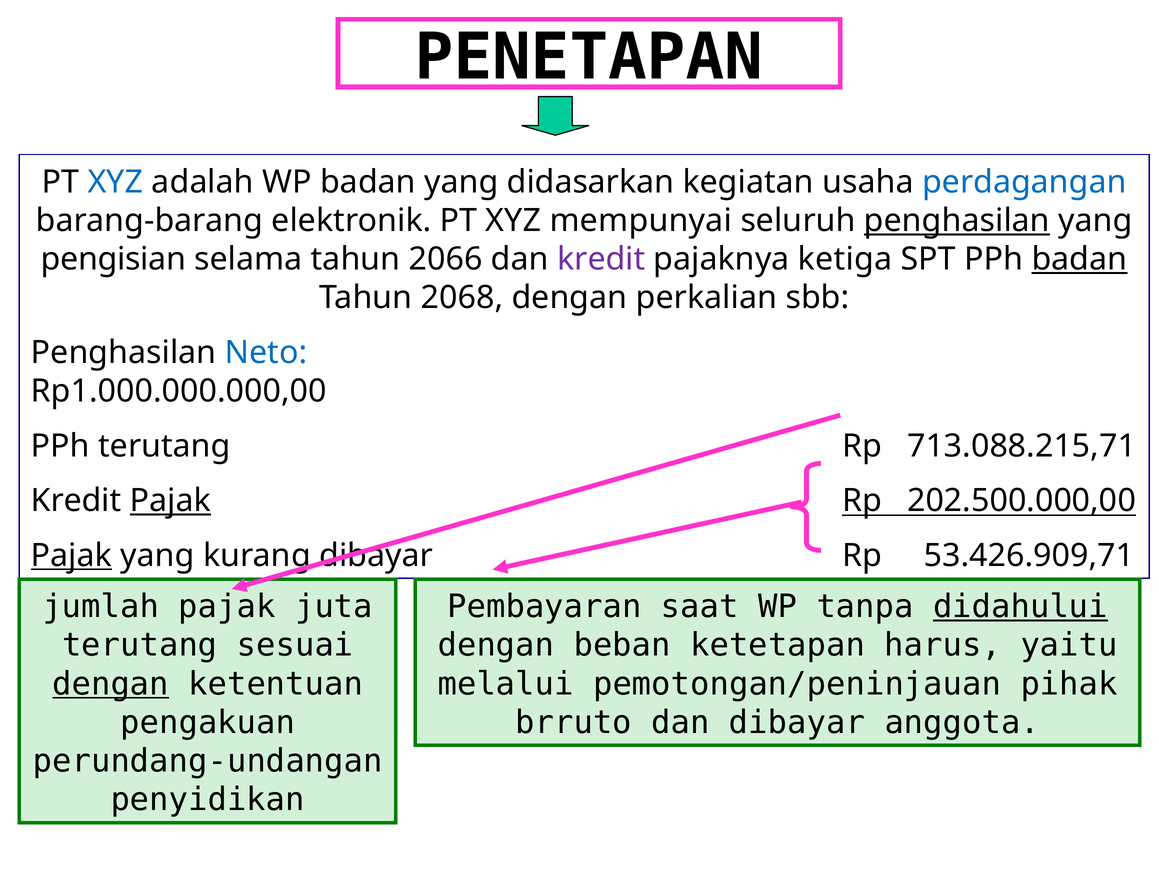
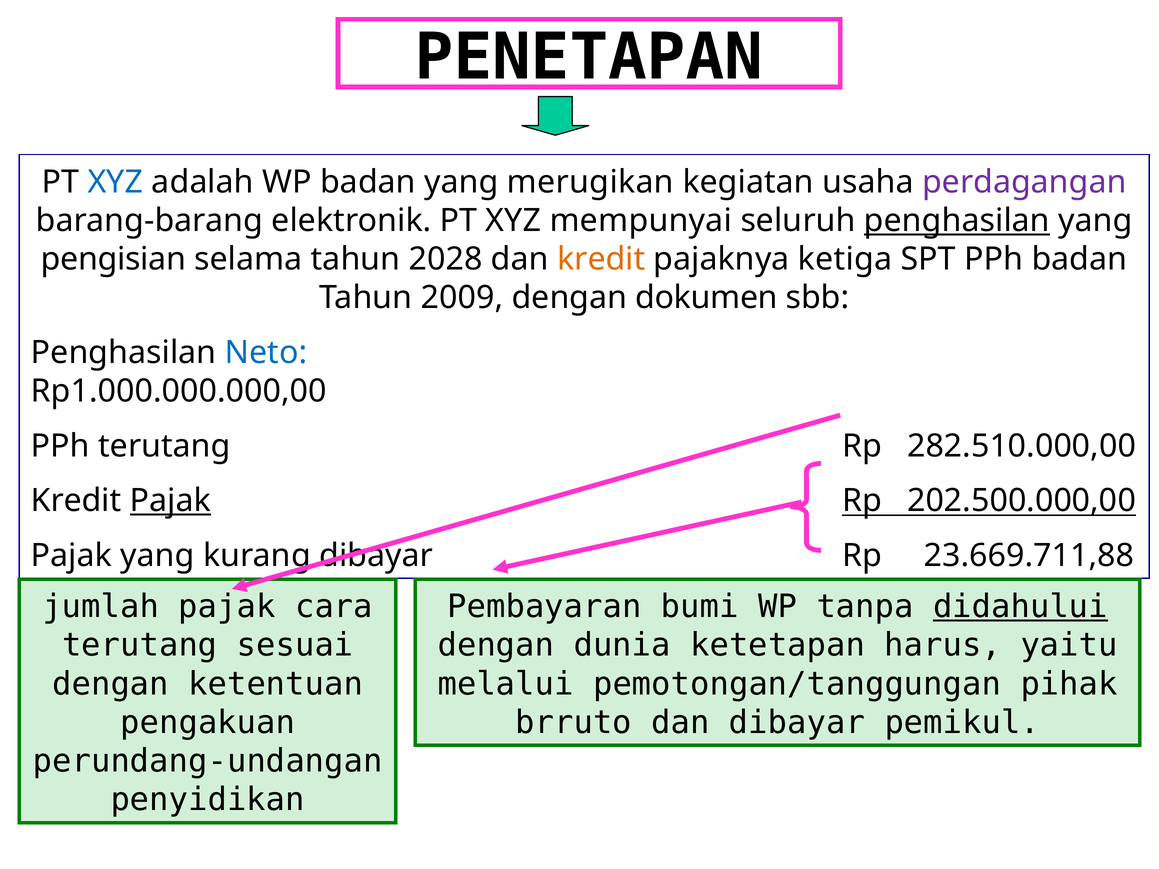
didasarkan: didasarkan -> merugikan
perdagangan colour: blue -> purple
2066: 2066 -> 2028
kredit at (601, 259) colour: purple -> orange
badan at (1079, 259) underline: present -> none
2068: 2068 -> 2009
perkalian: perkalian -> dokumen
713.088.215,71: 713.088.215,71 -> 282.510.000,00
Pajak at (71, 556) underline: present -> none
53.426.909,71: 53.426.909,71 -> 23.669.711,88
juta: juta -> cara
saat: saat -> bumi
beban: beban -> dunia
dengan at (111, 684) underline: present -> none
pemotongan/peninjauan: pemotongan/peninjauan -> pemotongan/tanggungan
anggota: anggota -> pemikul
